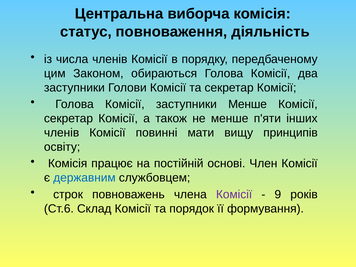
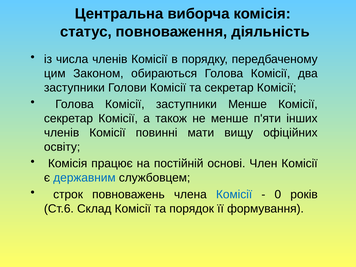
принципів: принципів -> офіційних
Комісії at (234, 194) colour: purple -> blue
9: 9 -> 0
